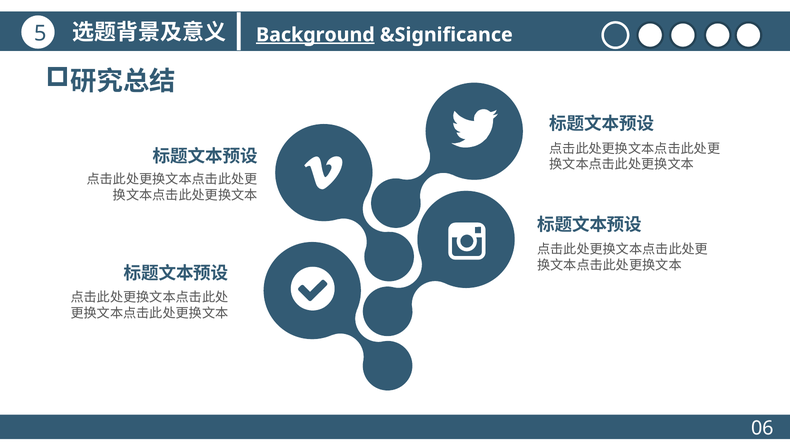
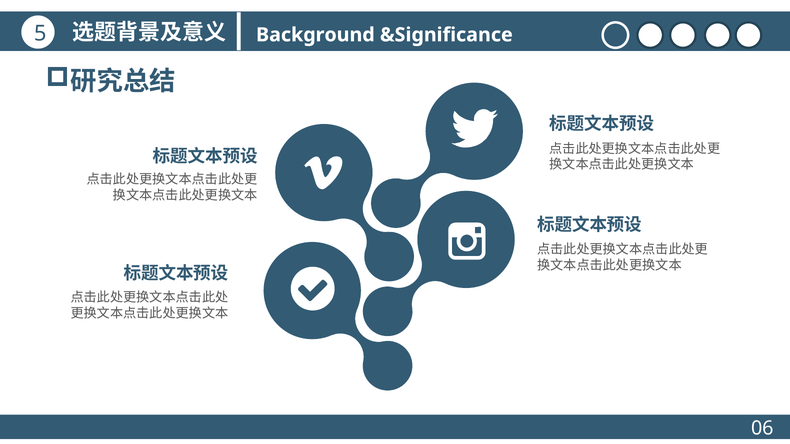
Background underline: present -> none
